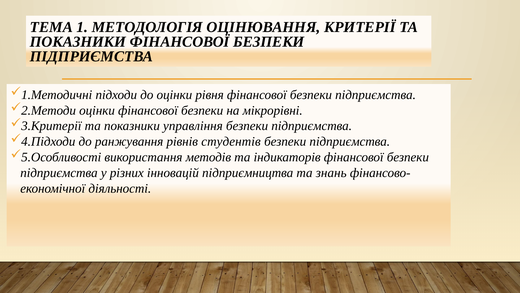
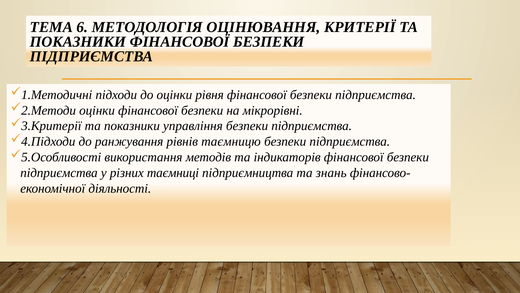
1: 1 -> 6
студентів: студентів -> таємницю
інновацій: інновацій -> таємниці
